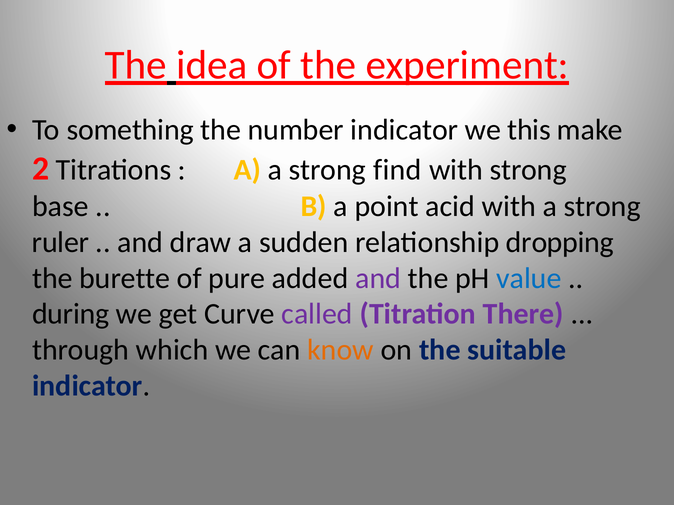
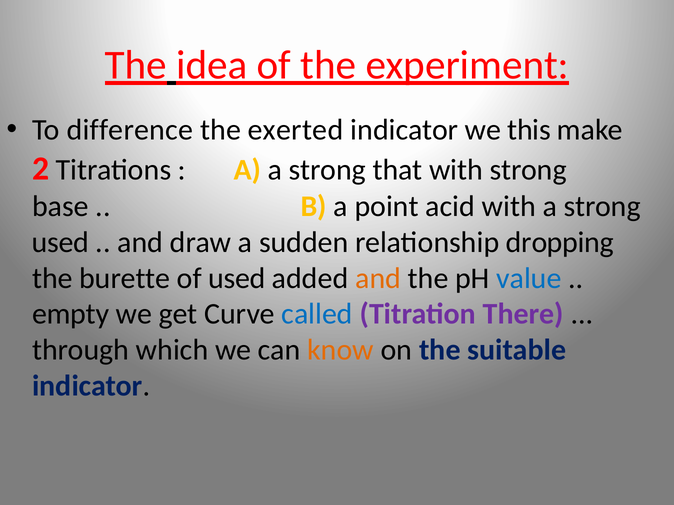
something: something -> difference
number: number -> exerted
find: find -> that
ruler at (61, 243): ruler -> used
of pure: pure -> used
and at (378, 278) colour: purple -> orange
during: during -> empty
called colour: purple -> blue
